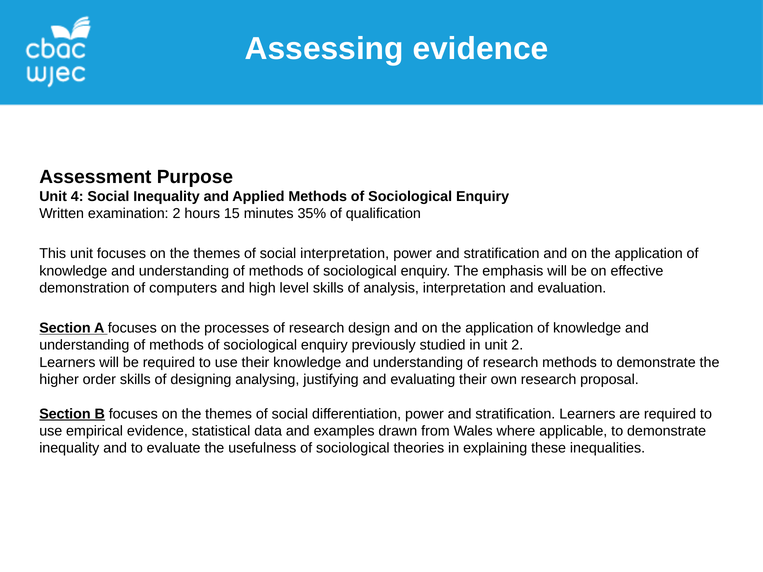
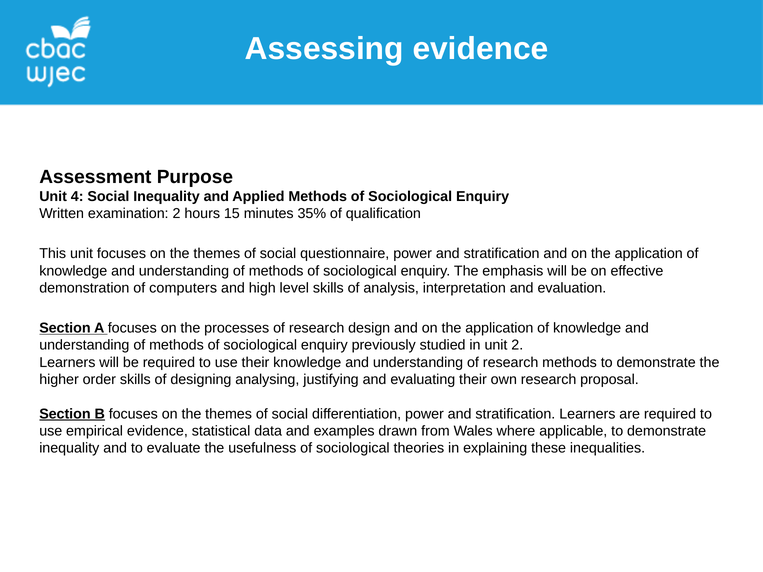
social interpretation: interpretation -> questionnaire
